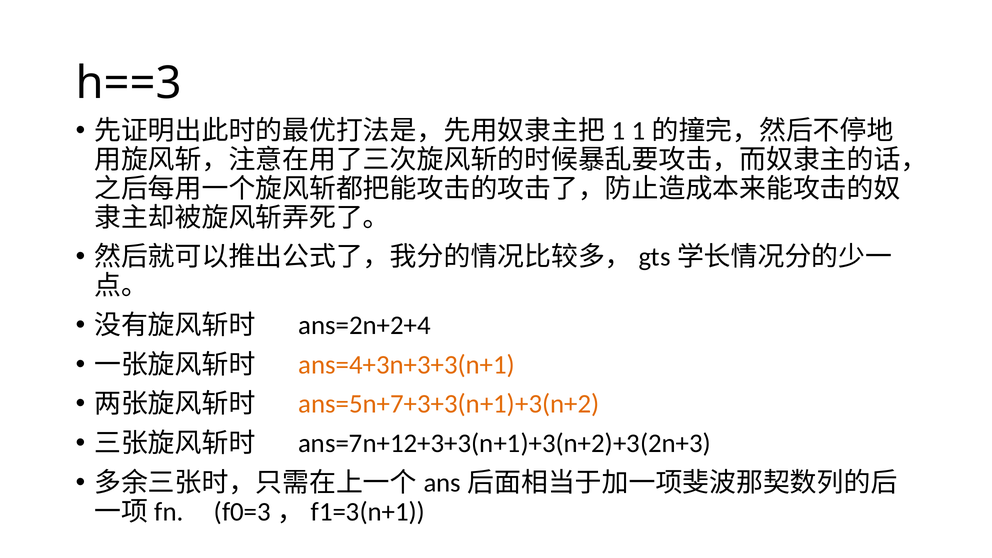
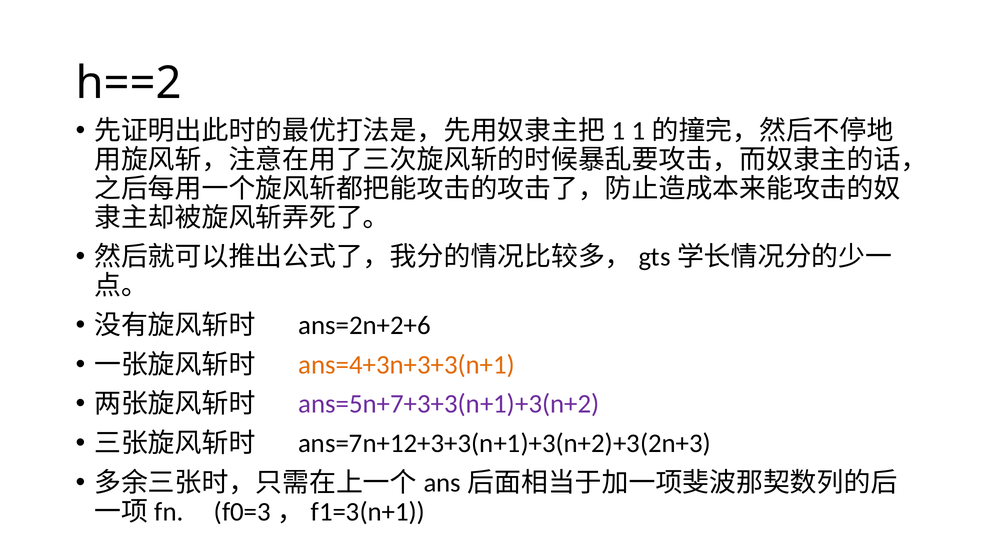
h==3: h==3 -> h==2
ans=2n+2+4: ans=2n+2+4 -> ans=2n+2+6
ans=5n+7+3+3(n+1)+3(n+2 colour: orange -> purple
